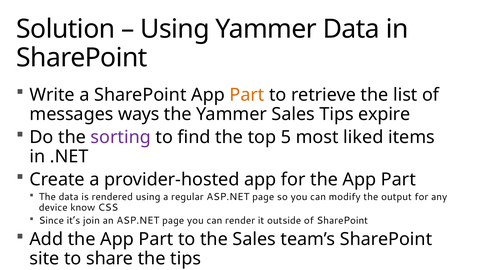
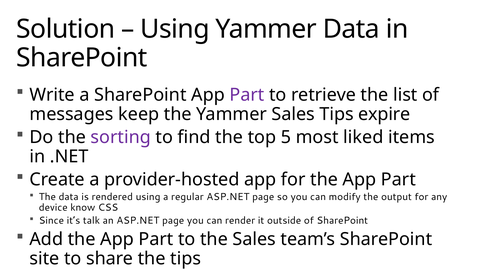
Part at (247, 95) colour: orange -> purple
ways: ways -> keep
join: join -> talk
